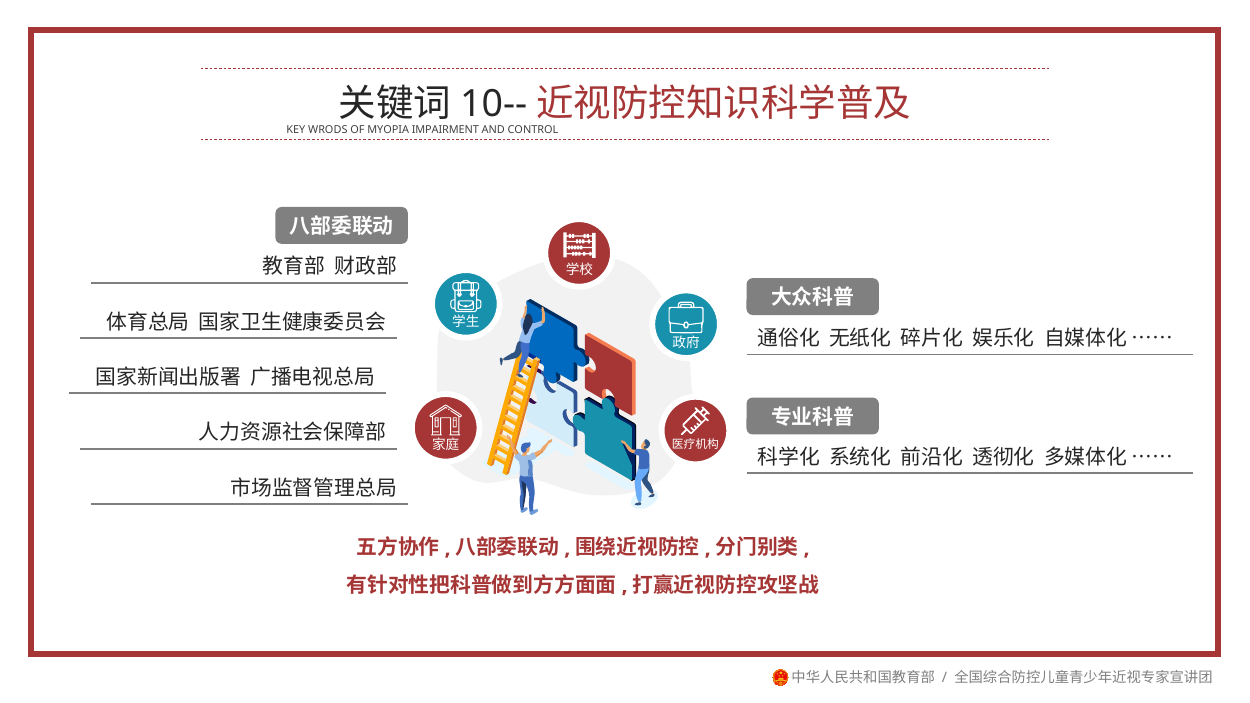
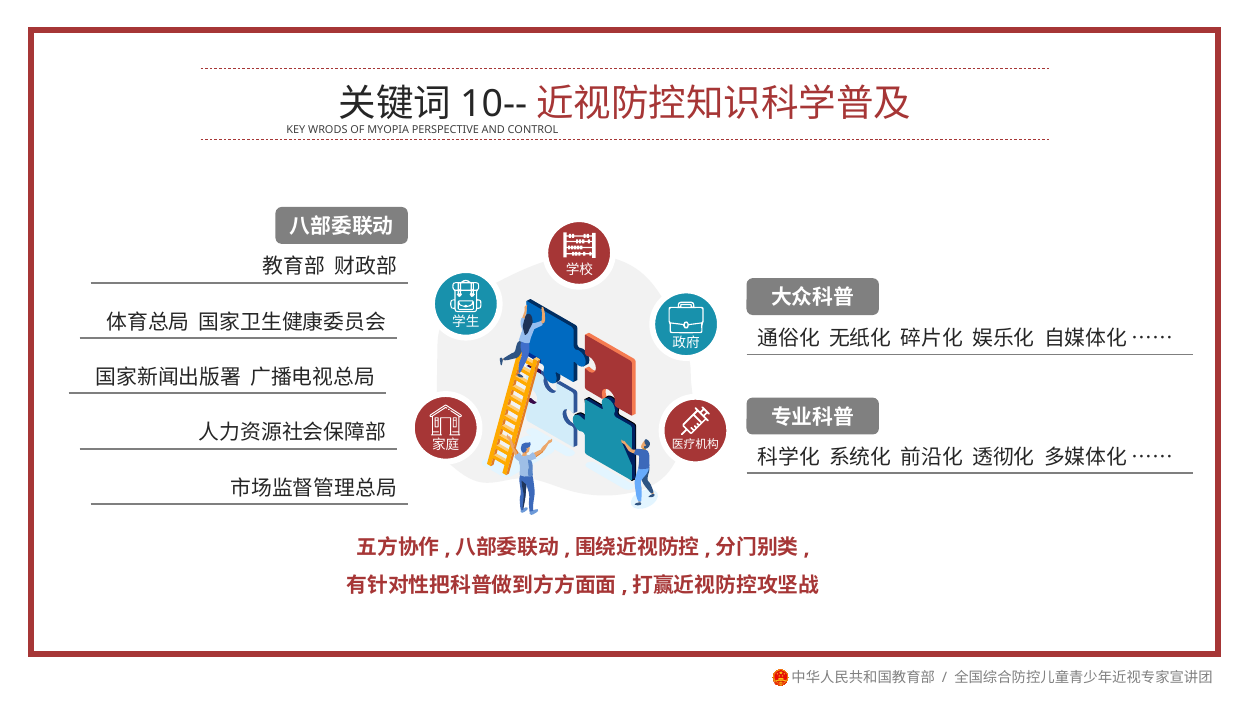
IMPAIRMENT: IMPAIRMENT -> PERSPECTIVE
